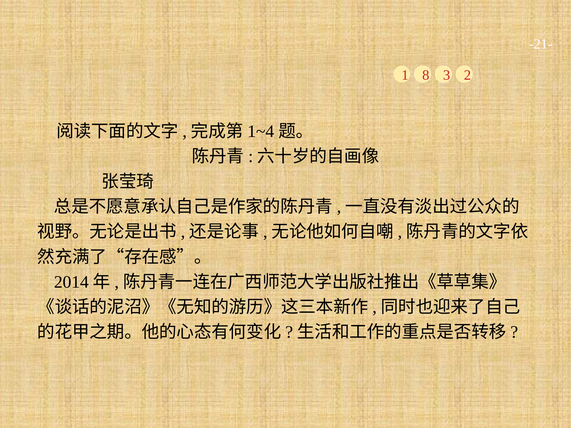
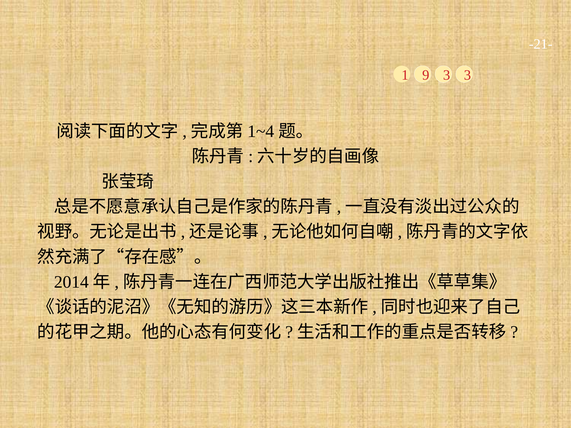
8: 8 -> 9
3 2: 2 -> 3
